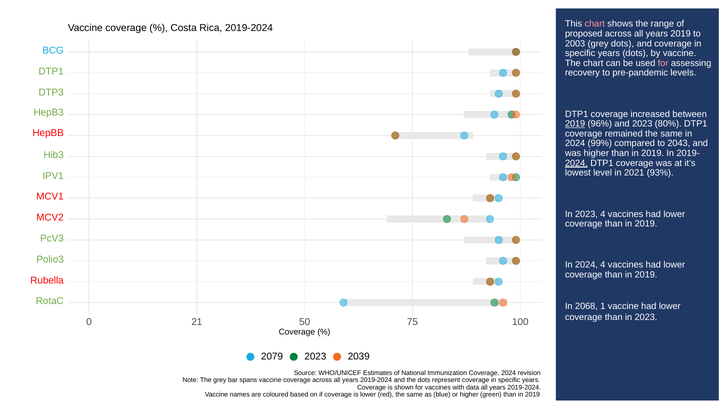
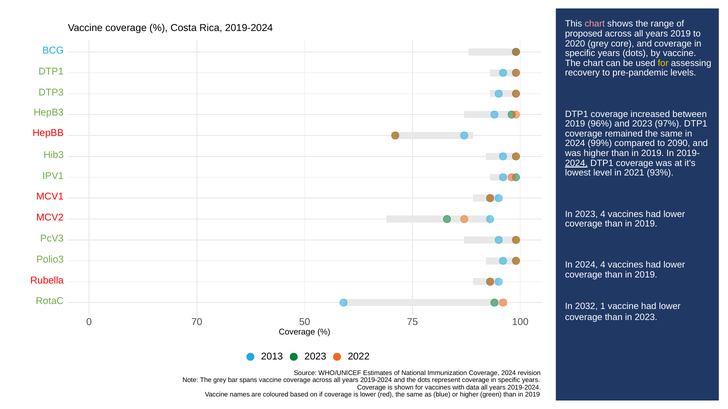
2003: 2003 -> 2020
grey dots: dots -> core
for at (663, 63) colour: pink -> yellow
2019 at (575, 124) underline: present -> none
80%: 80% -> 97%
2043: 2043 -> 2090
2068: 2068 -> 2032
21: 21 -> 70
2079: 2079 -> 2013
2039: 2039 -> 2022
